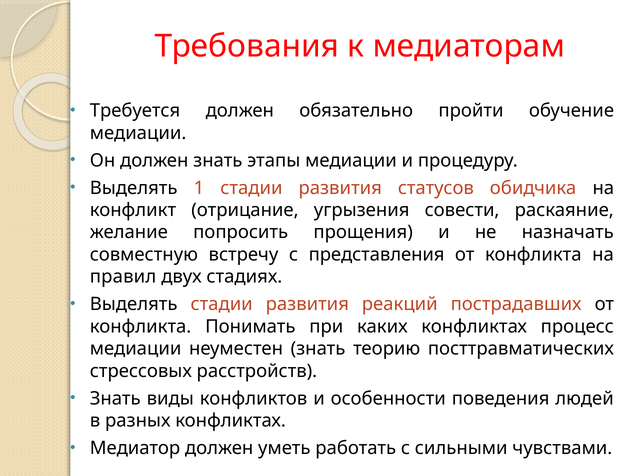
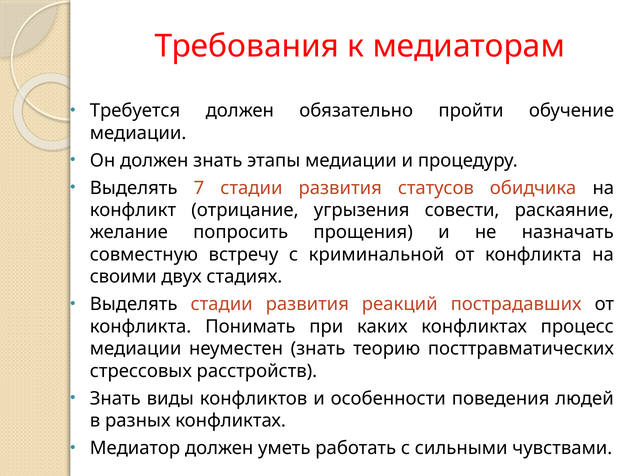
1: 1 -> 7
представления: представления -> криминальной
правил: правил -> своими
